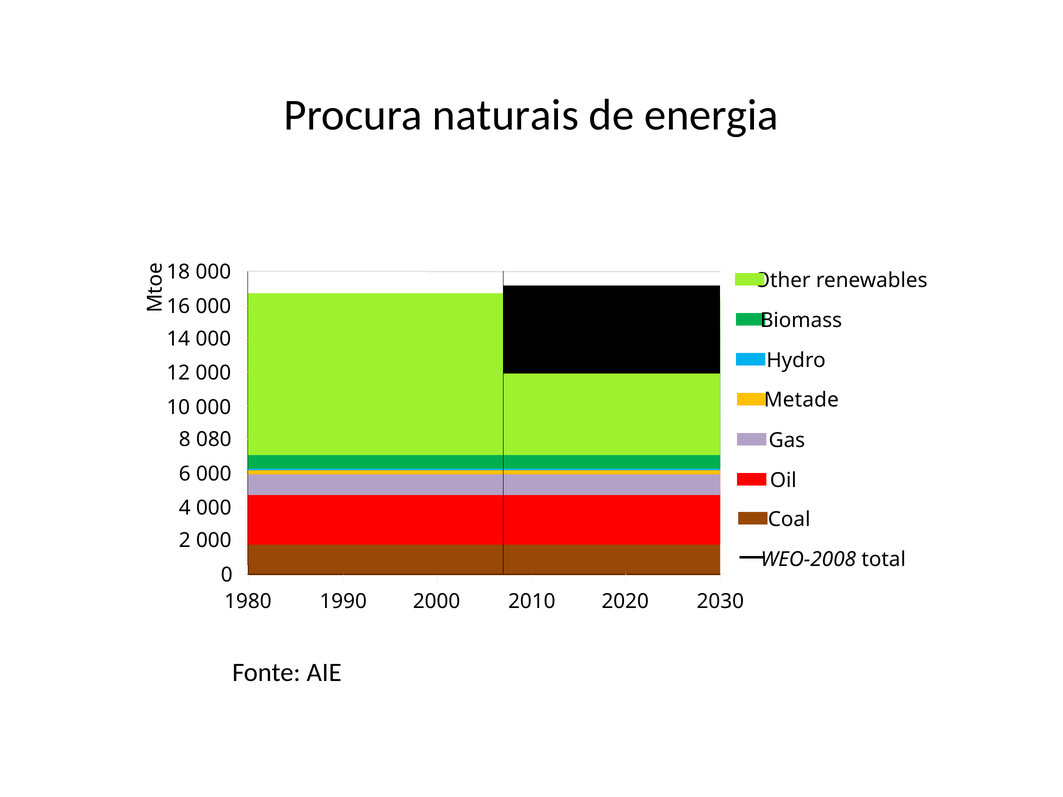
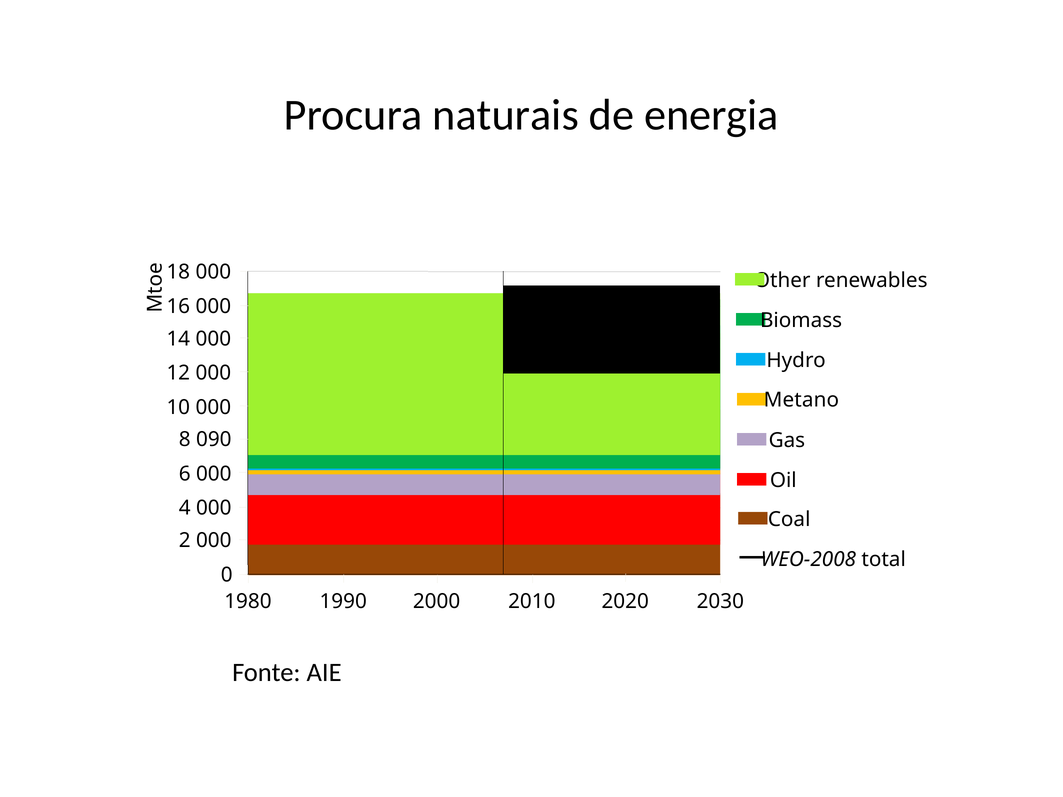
Metade: Metade -> Metano
080: 080 -> 090
